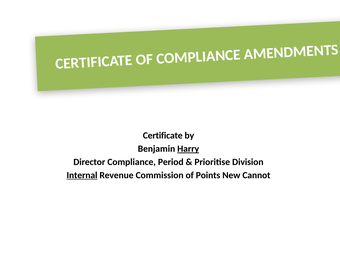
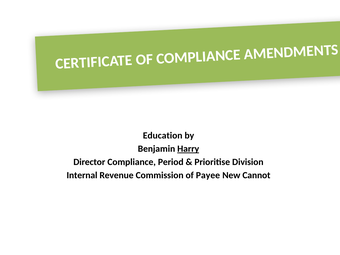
Certificate at (163, 136): Certificate -> Education
Internal underline: present -> none
Points: Points -> Payee
